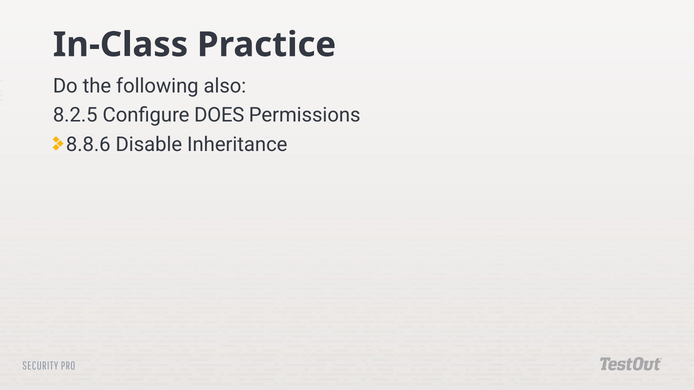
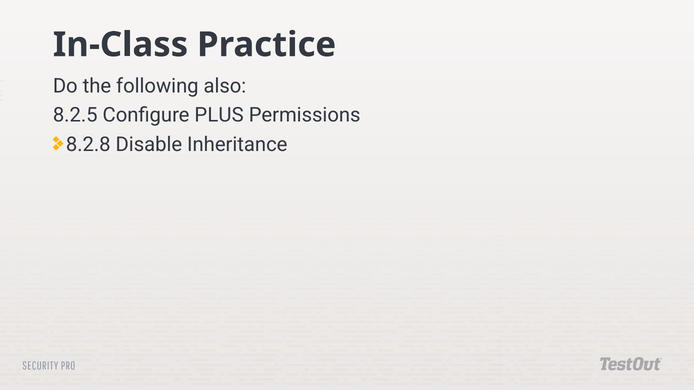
DOES: DOES -> PLUS
8.8.6: 8.8.6 -> 8.2.8
